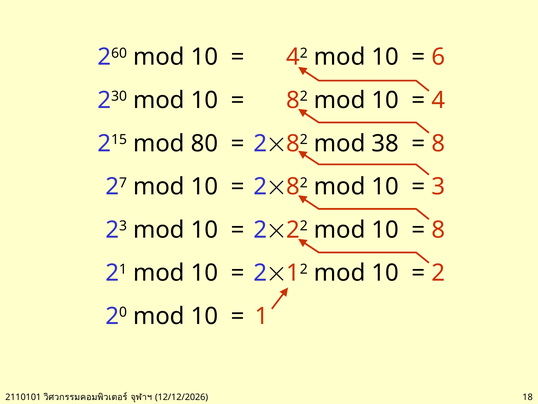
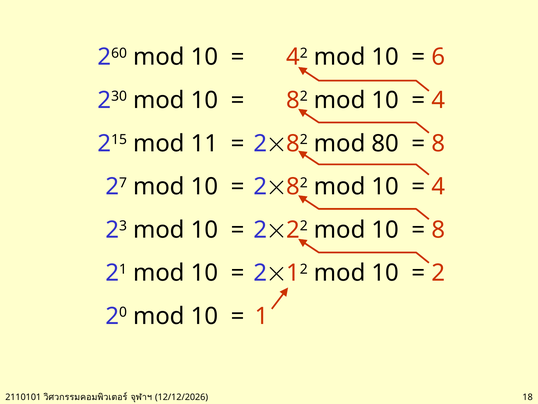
80: 80 -> 11
38: 38 -> 80
3 at (438, 186): 3 -> 4
